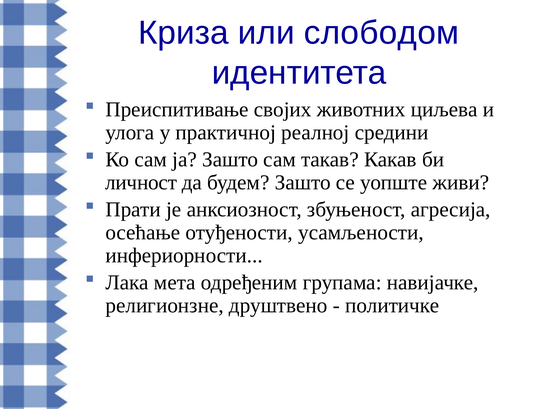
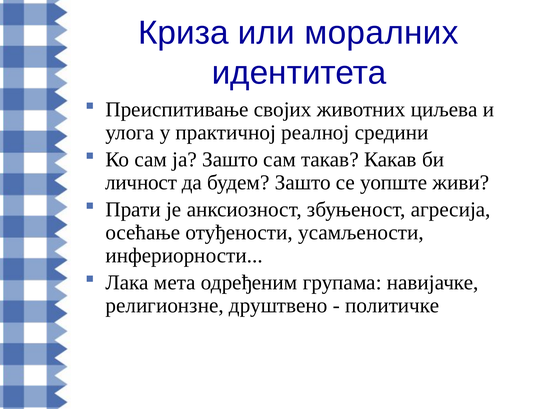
слободом: слободом -> моралних
